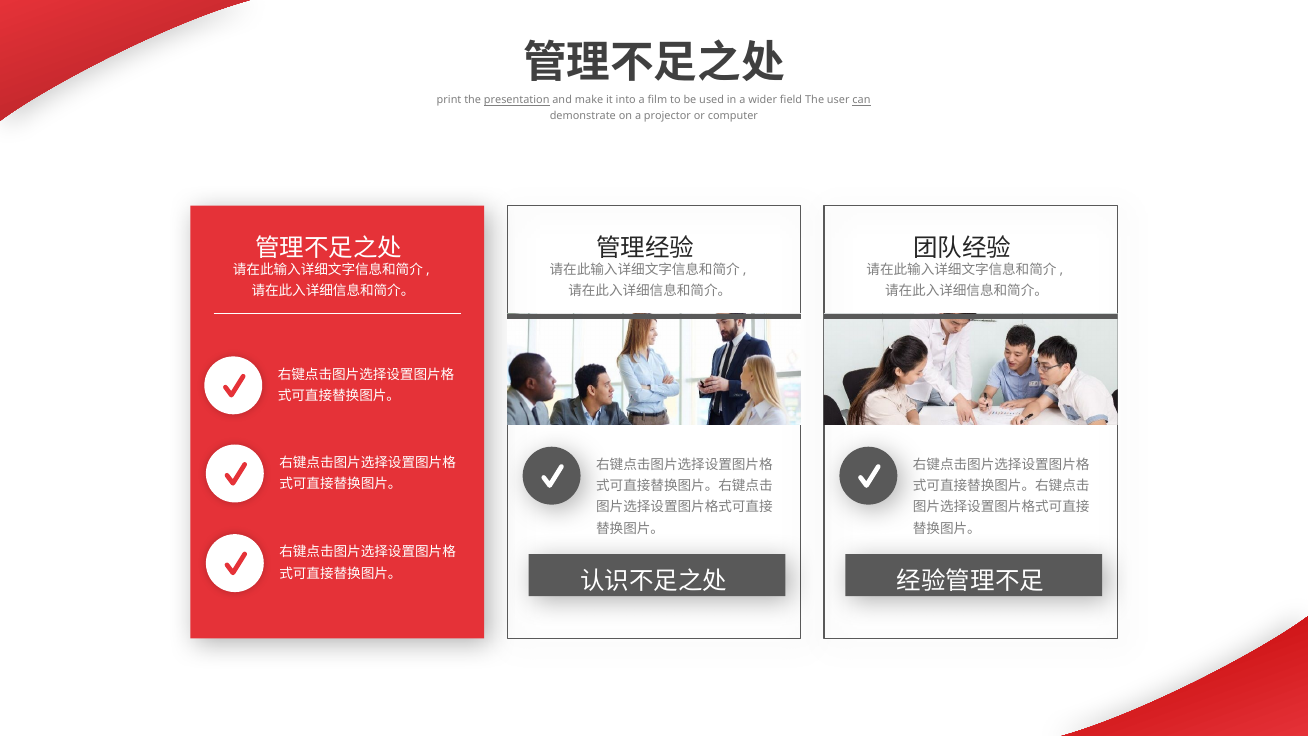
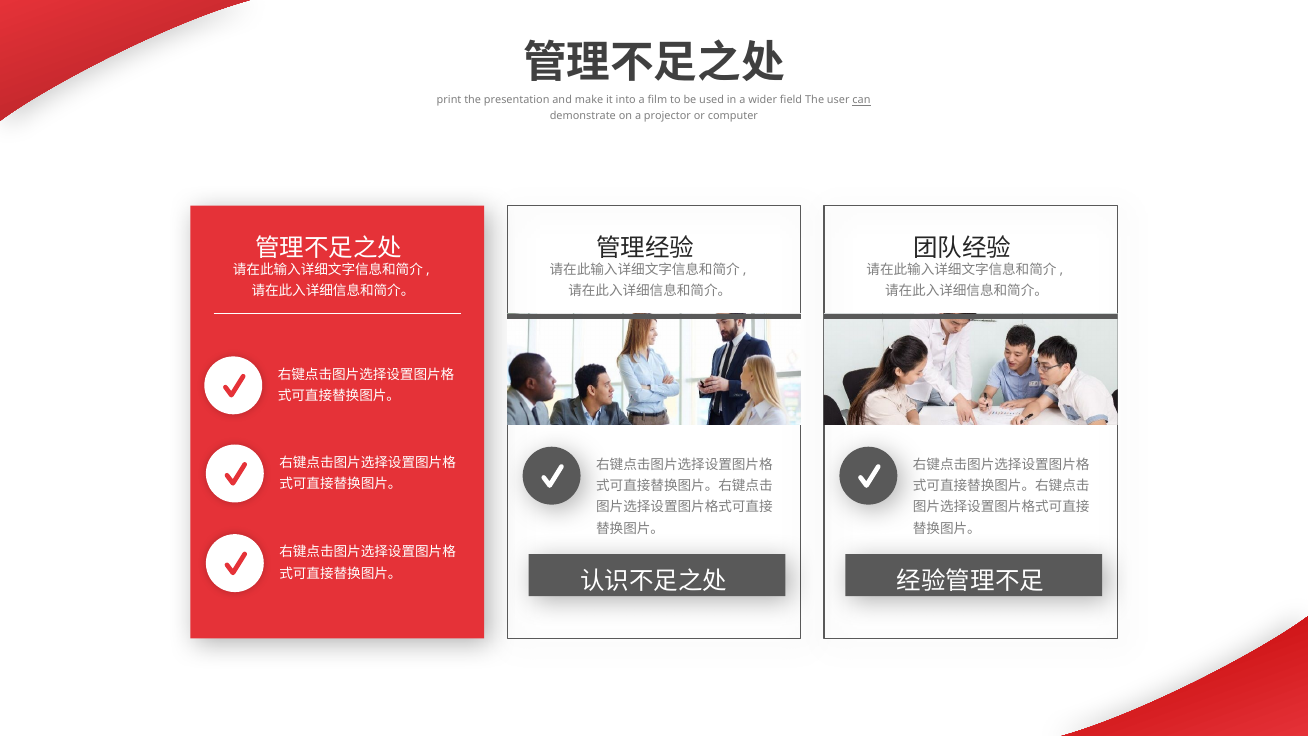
presentation underline: present -> none
